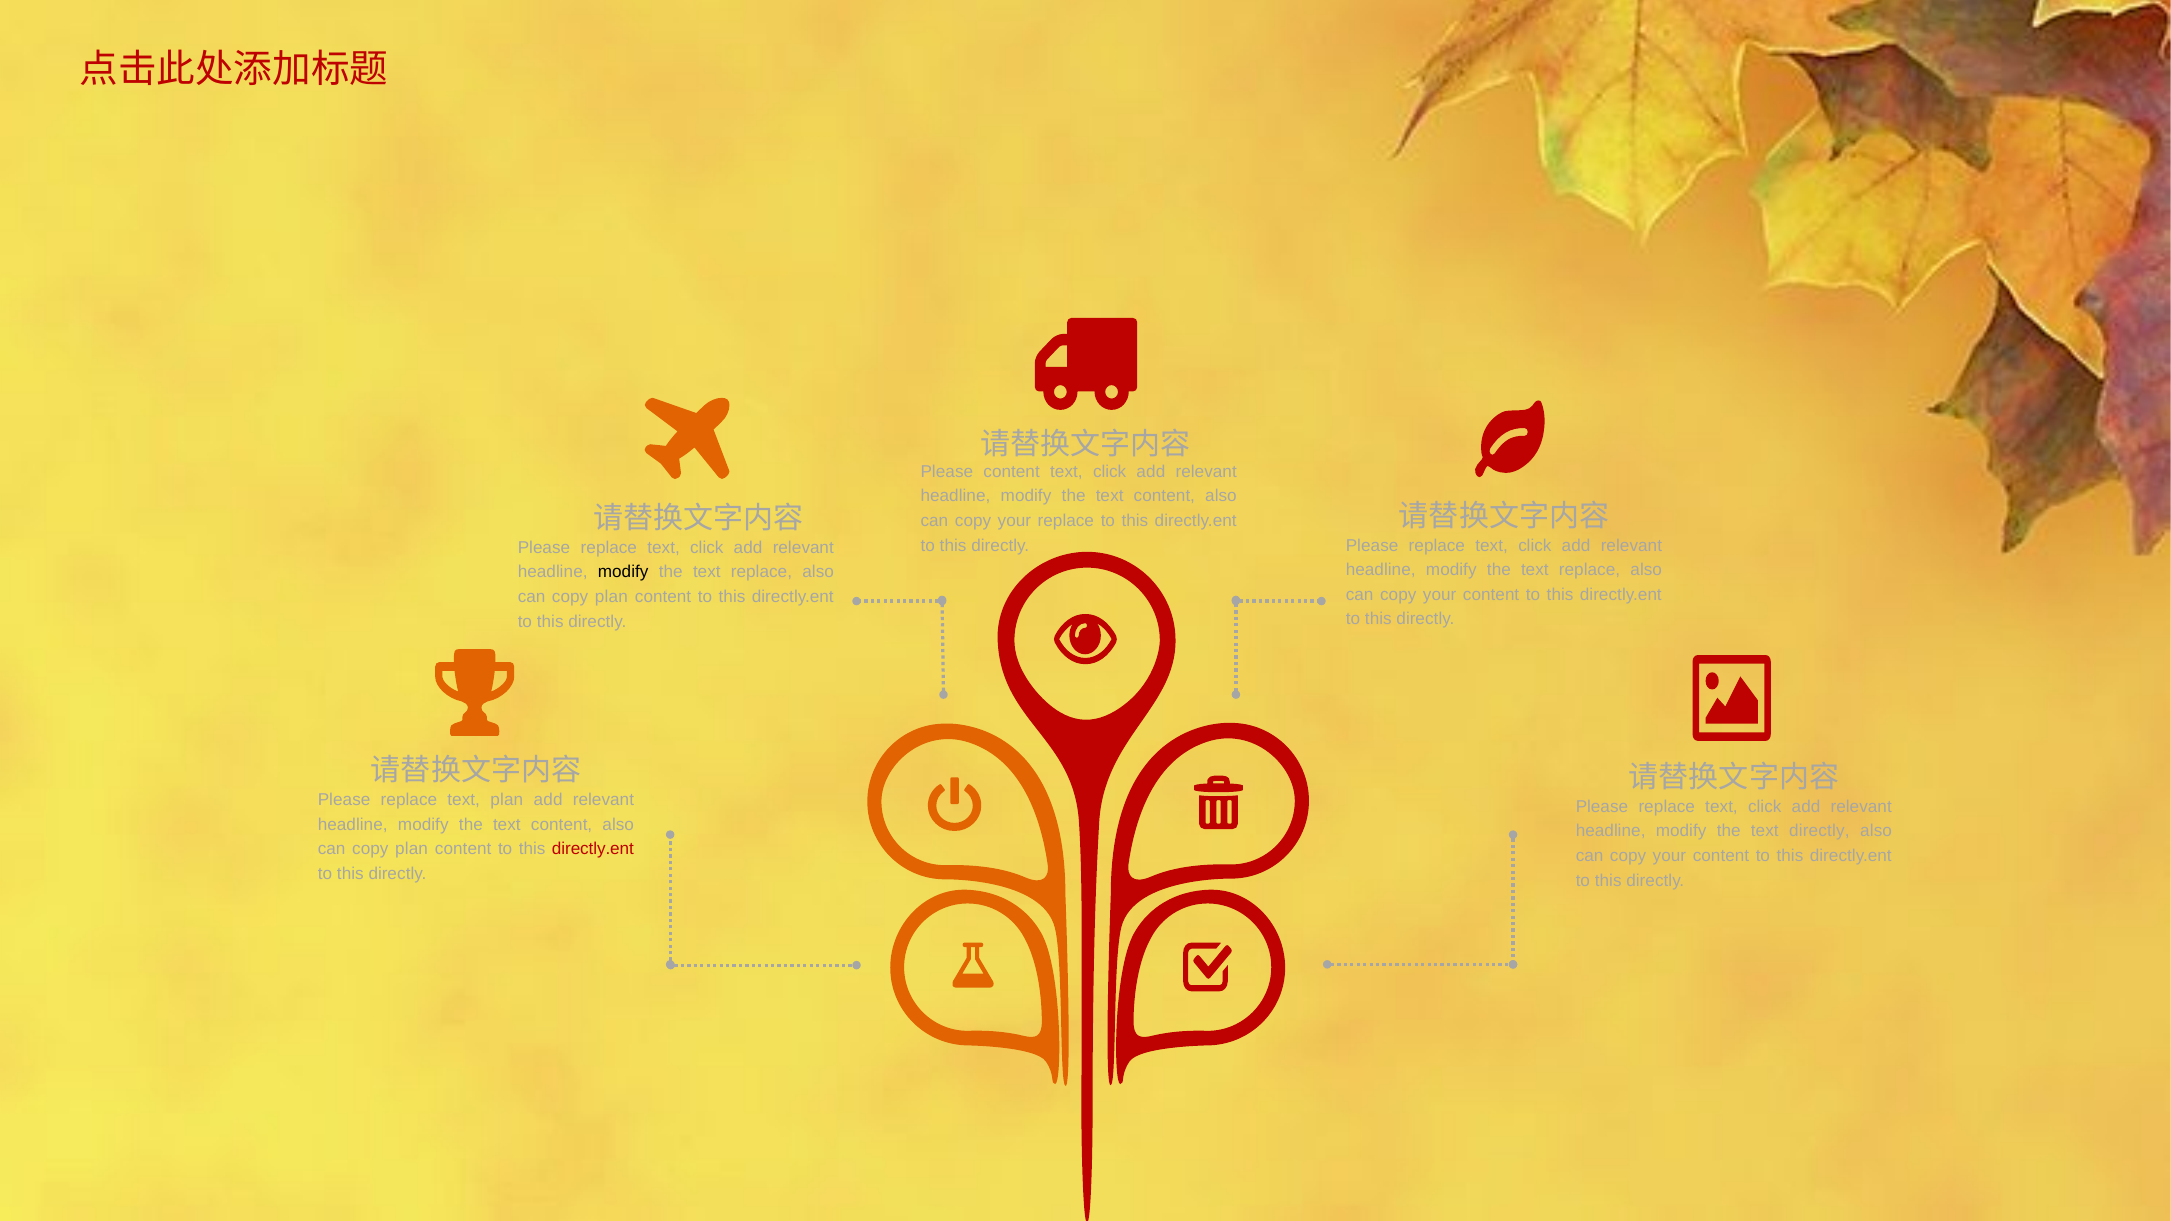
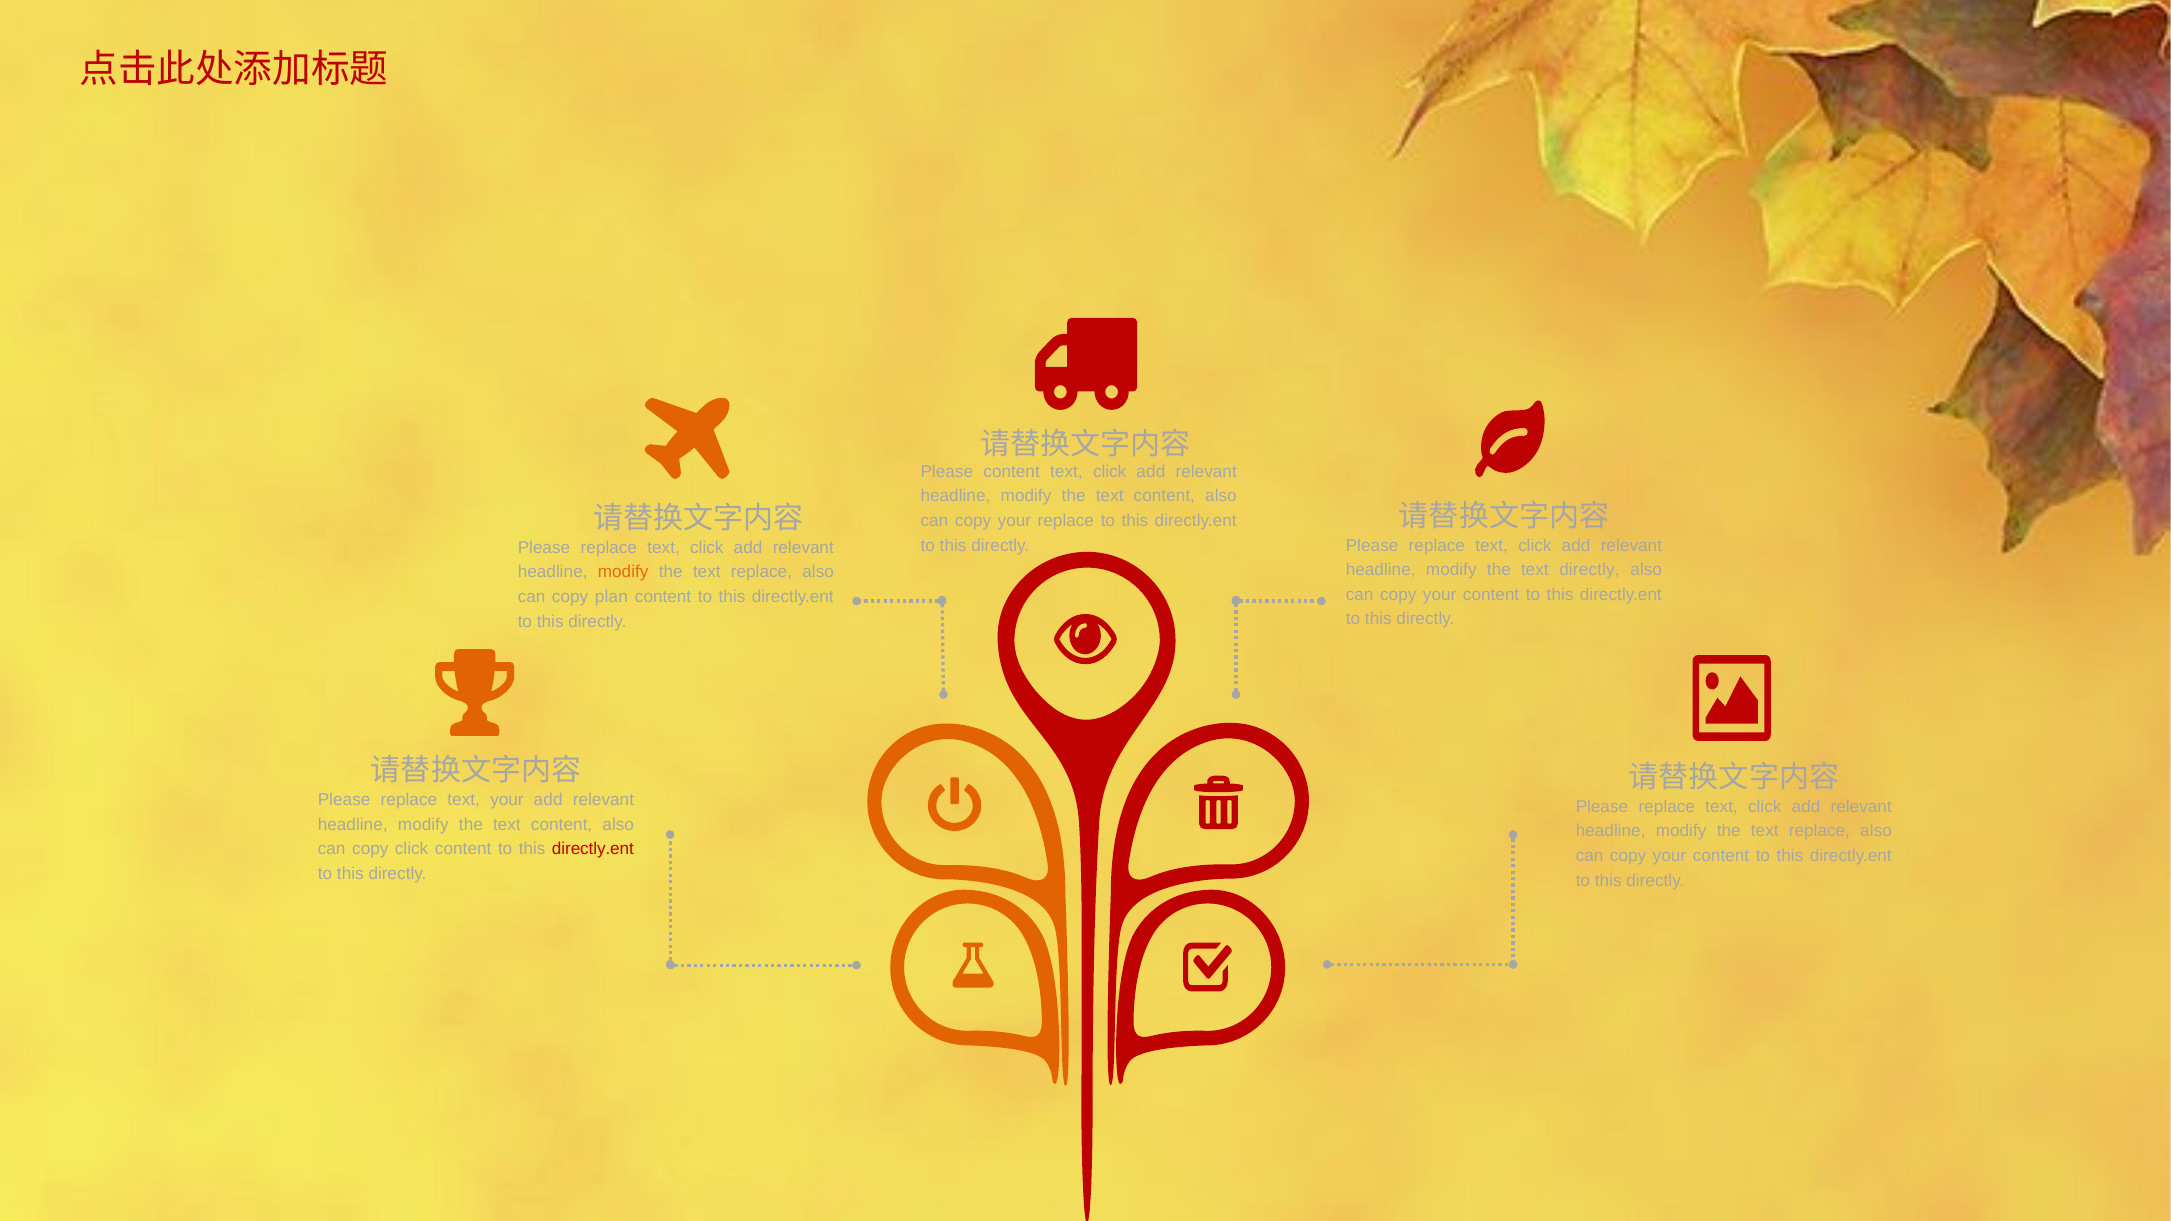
replace at (1590, 570): replace -> directly
modify at (623, 572) colour: black -> orange
text plan: plan -> your
directly at (1819, 831): directly -> replace
plan at (412, 849): plan -> click
